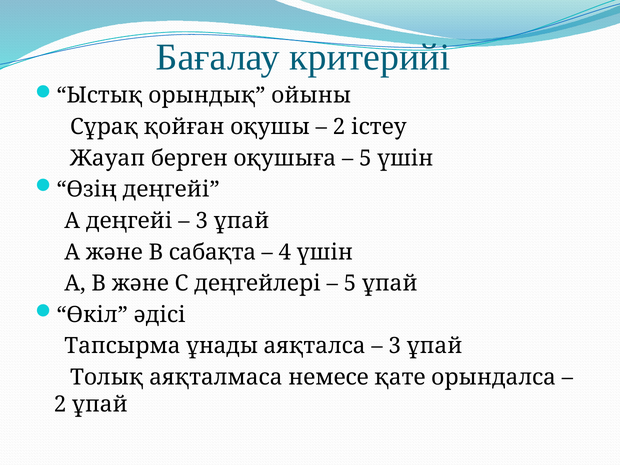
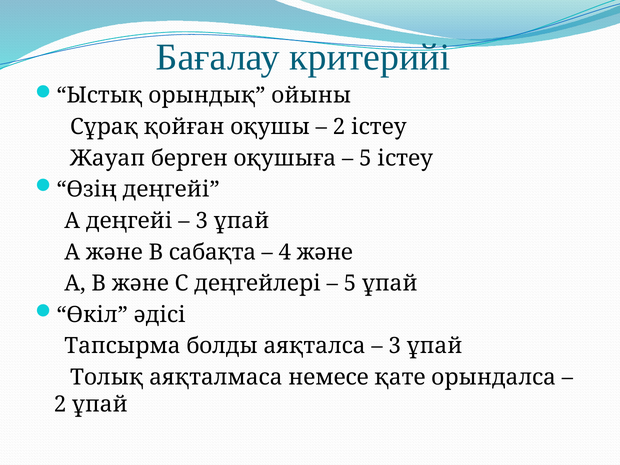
5 үшін: үшін -> істеу
4 үшін: үшін -> және
ұнады: ұнады -> болды
